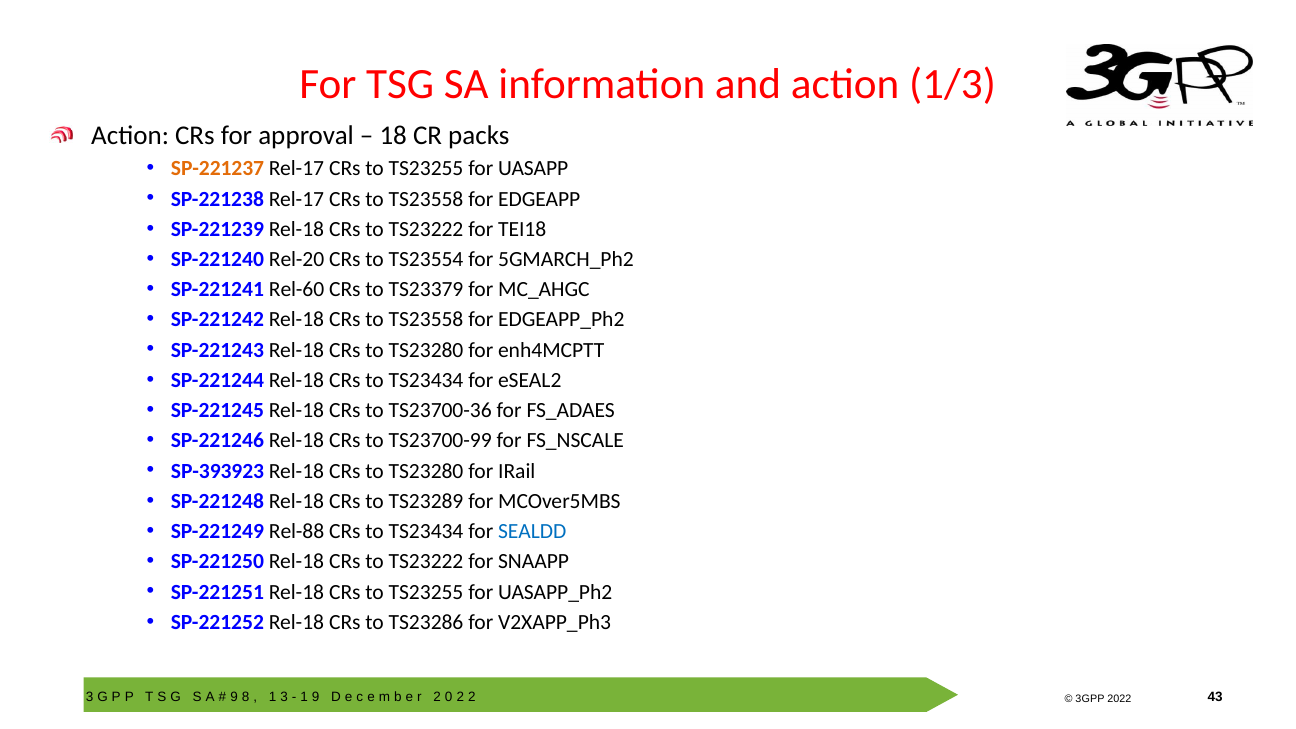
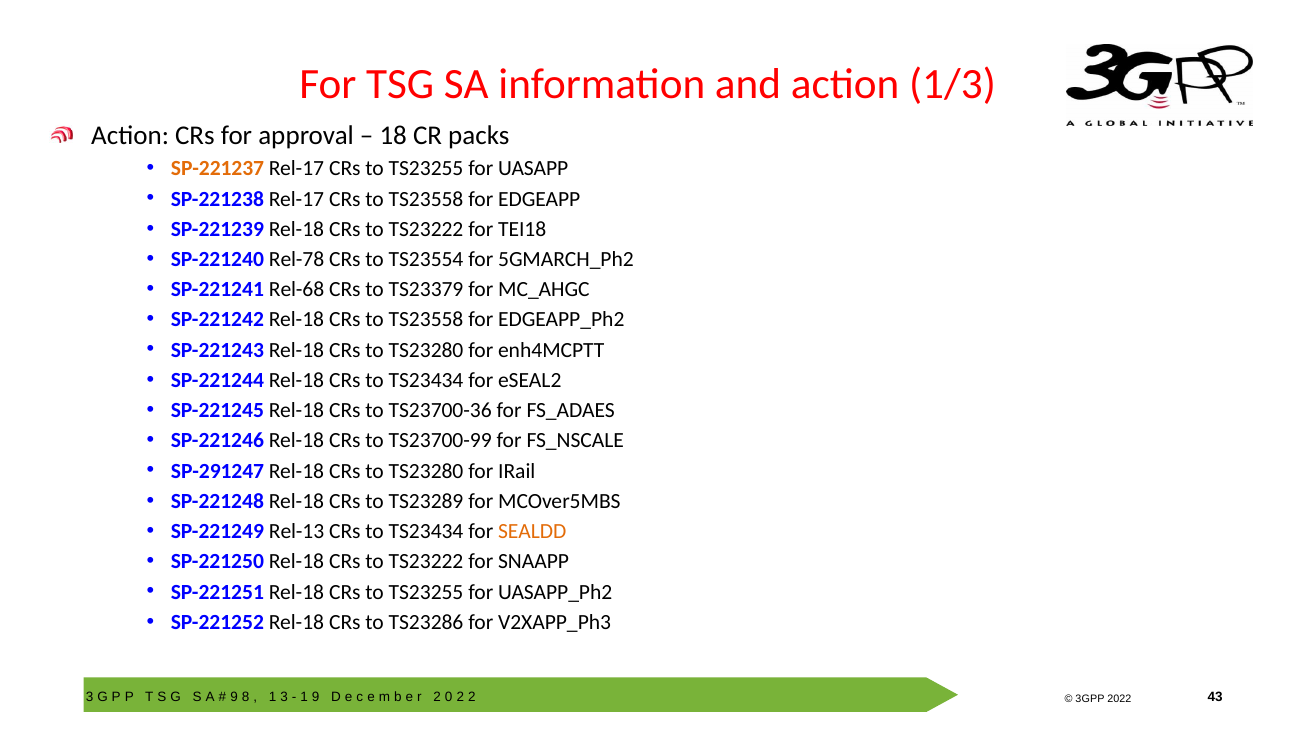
Rel-20: Rel-20 -> Rel-78
Rel-60: Rel-60 -> Rel-68
SP-393923: SP-393923 -> SP-291247
Rel-88: Rel-88 -> Rel-13
SEALDD colour: blue -> orange
